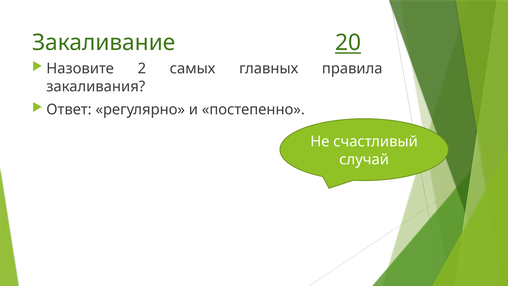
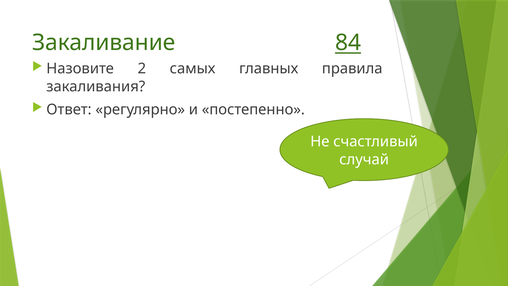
20: 20 -> 84
